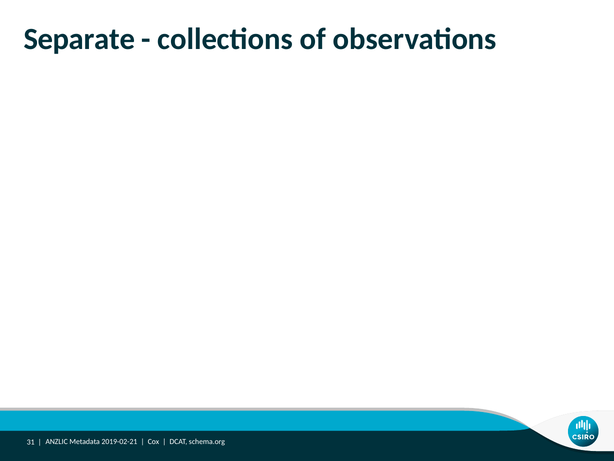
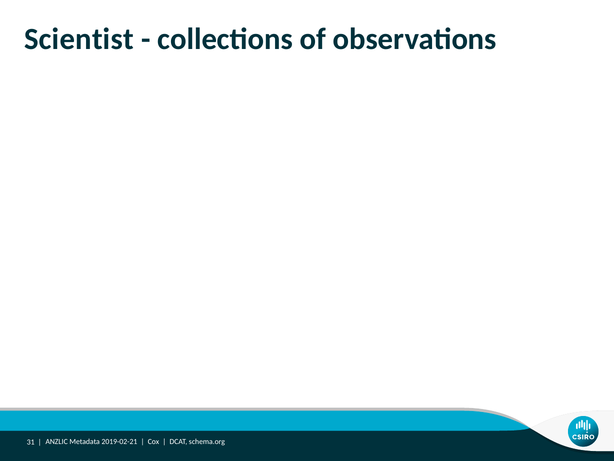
Separate: Separate -> Scientist
